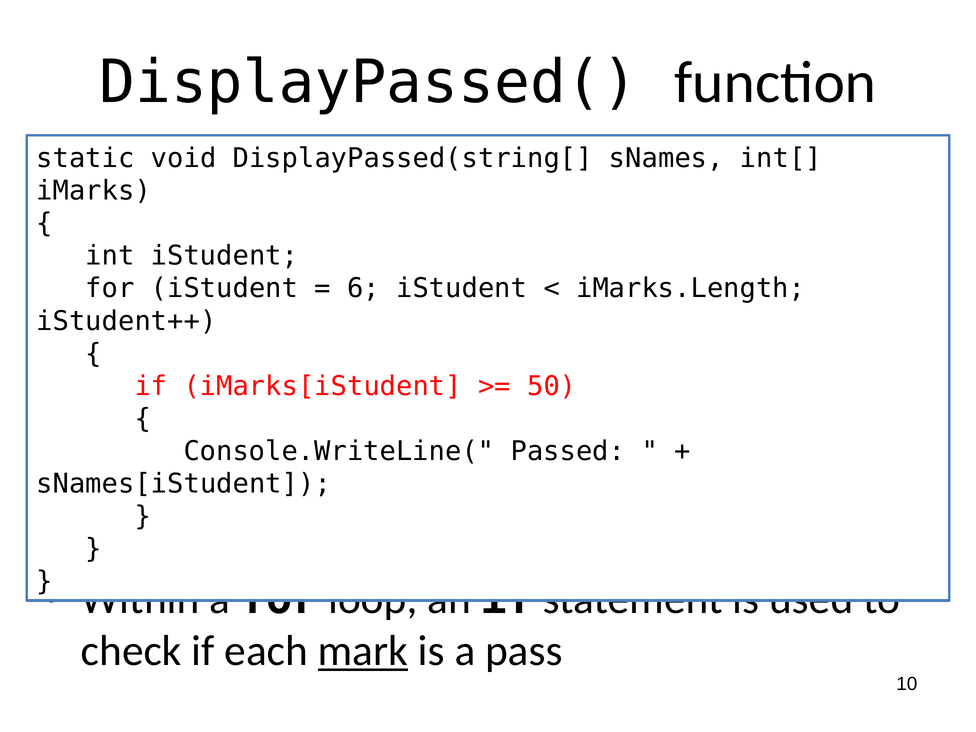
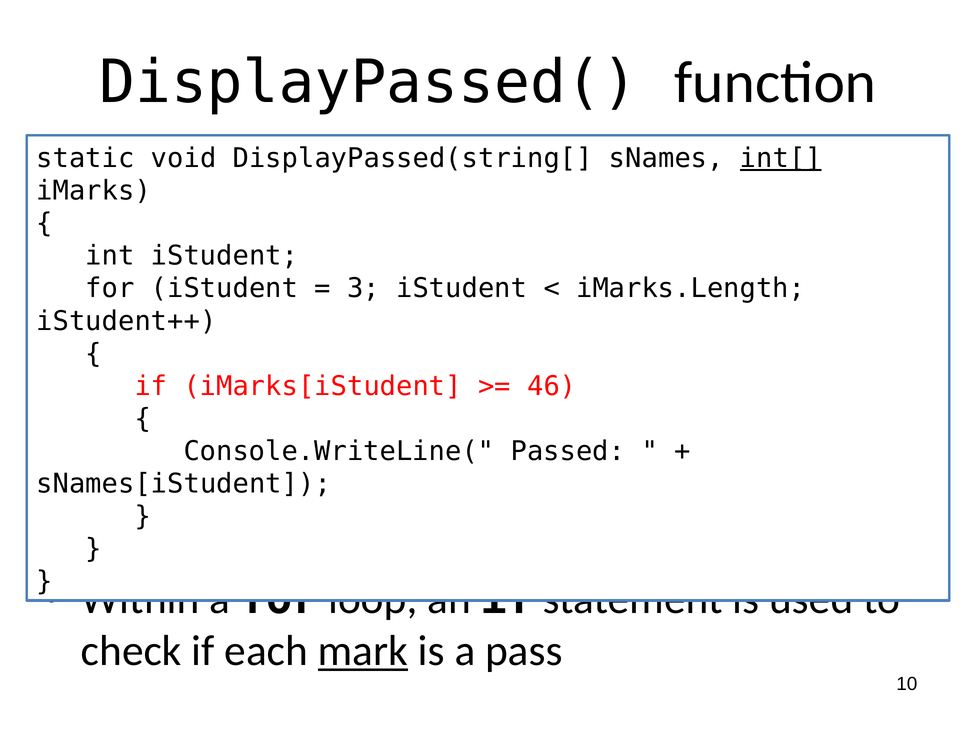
int[ underline: none -> present
6: 6 -> 3
50: 50 -> 46
